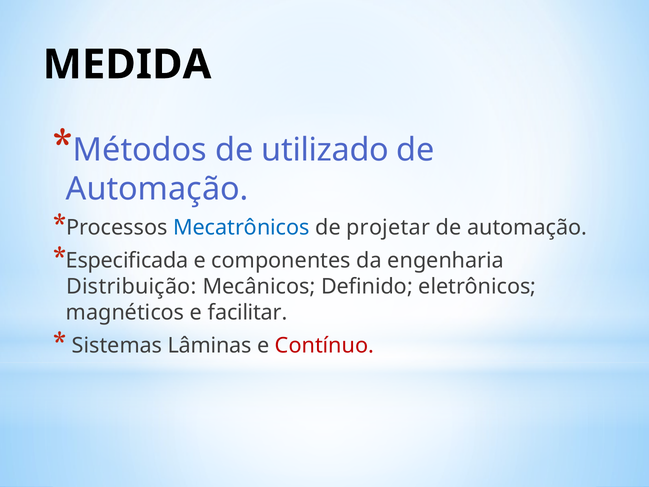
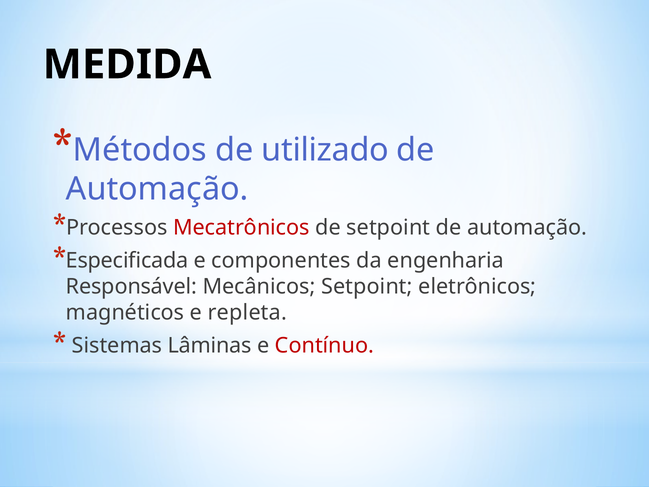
Mecatrônicos colour: blue -> red
de projetar: projetar -> setpoint
Distribuição: Distribuição -> Responsável
Mecânicos Definido: Definido -> Setpoint
facilitar: facilitar -> repleta
